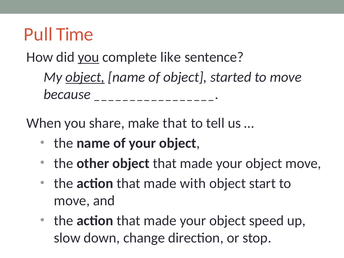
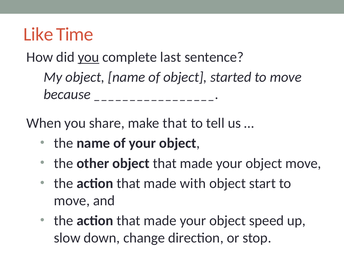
Pull: Pull -> Like
like: like -> last
object at (85, 77) underline: present -> none
